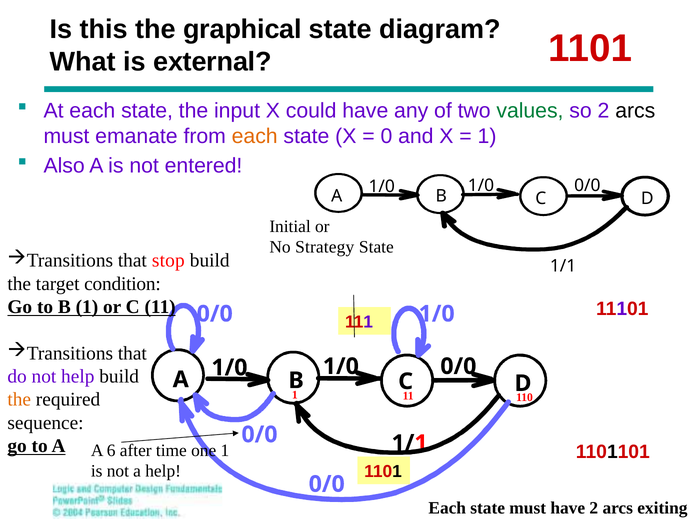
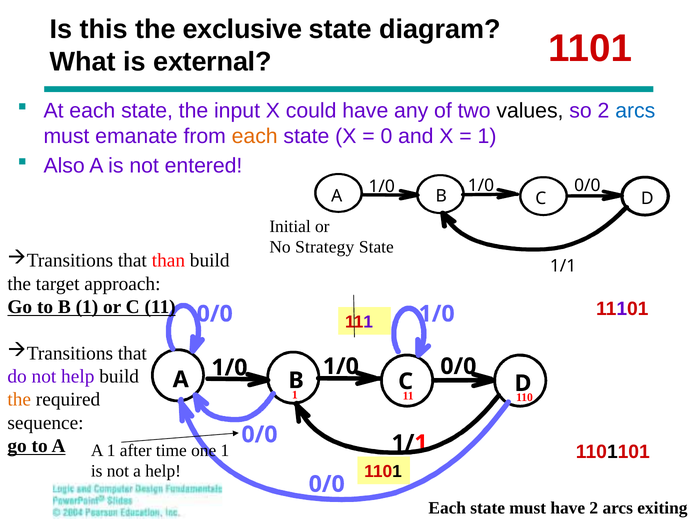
graphical: graphical -> exclusive
values colour: green -> black
arcs at (635, 111) colour: black -> blue
stop: stop -> than
condition: condition -> approach
A 6: 6 -> 1
